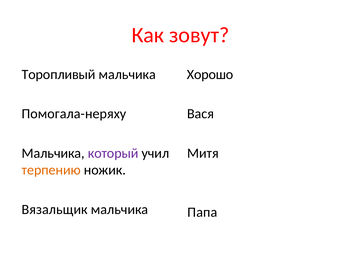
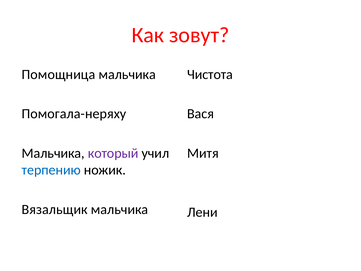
Торопливый: Торопливый -> Помощница
Хорошо: Хорошо -> Чистота
терпению colour: orange -> blue
Папа: Папа -> Лени
